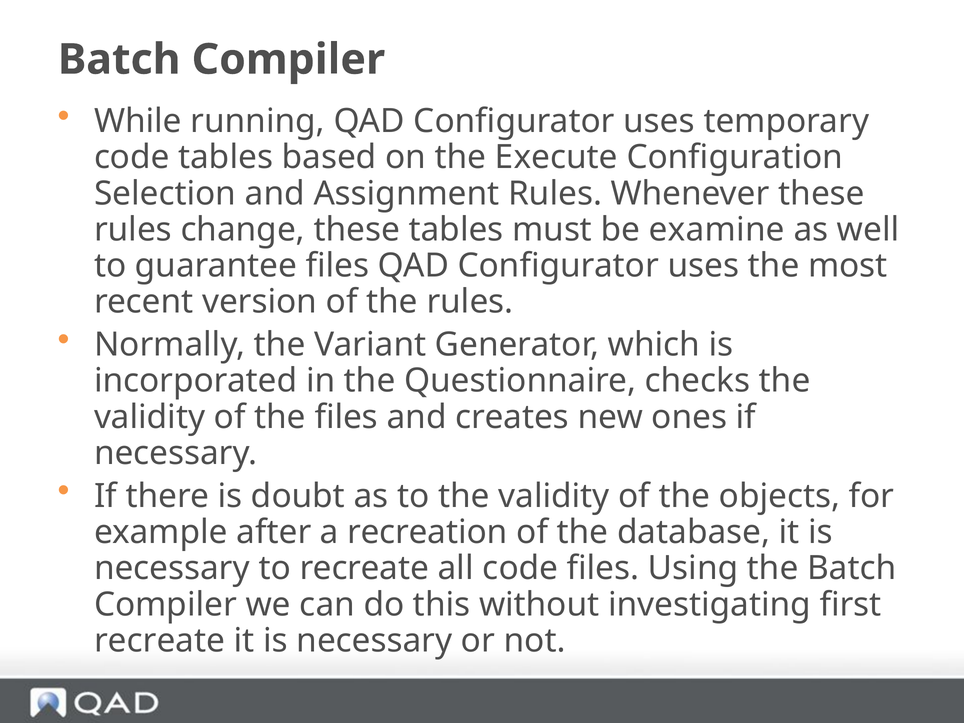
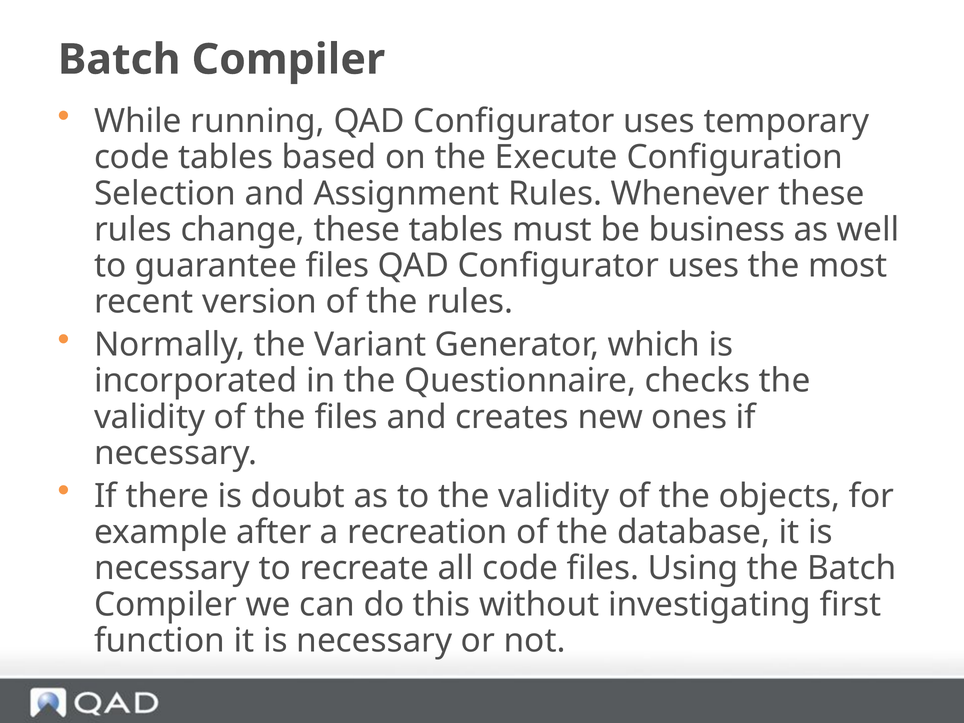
examine: examine -> business
recreate at (160, 641): recreate -> function
